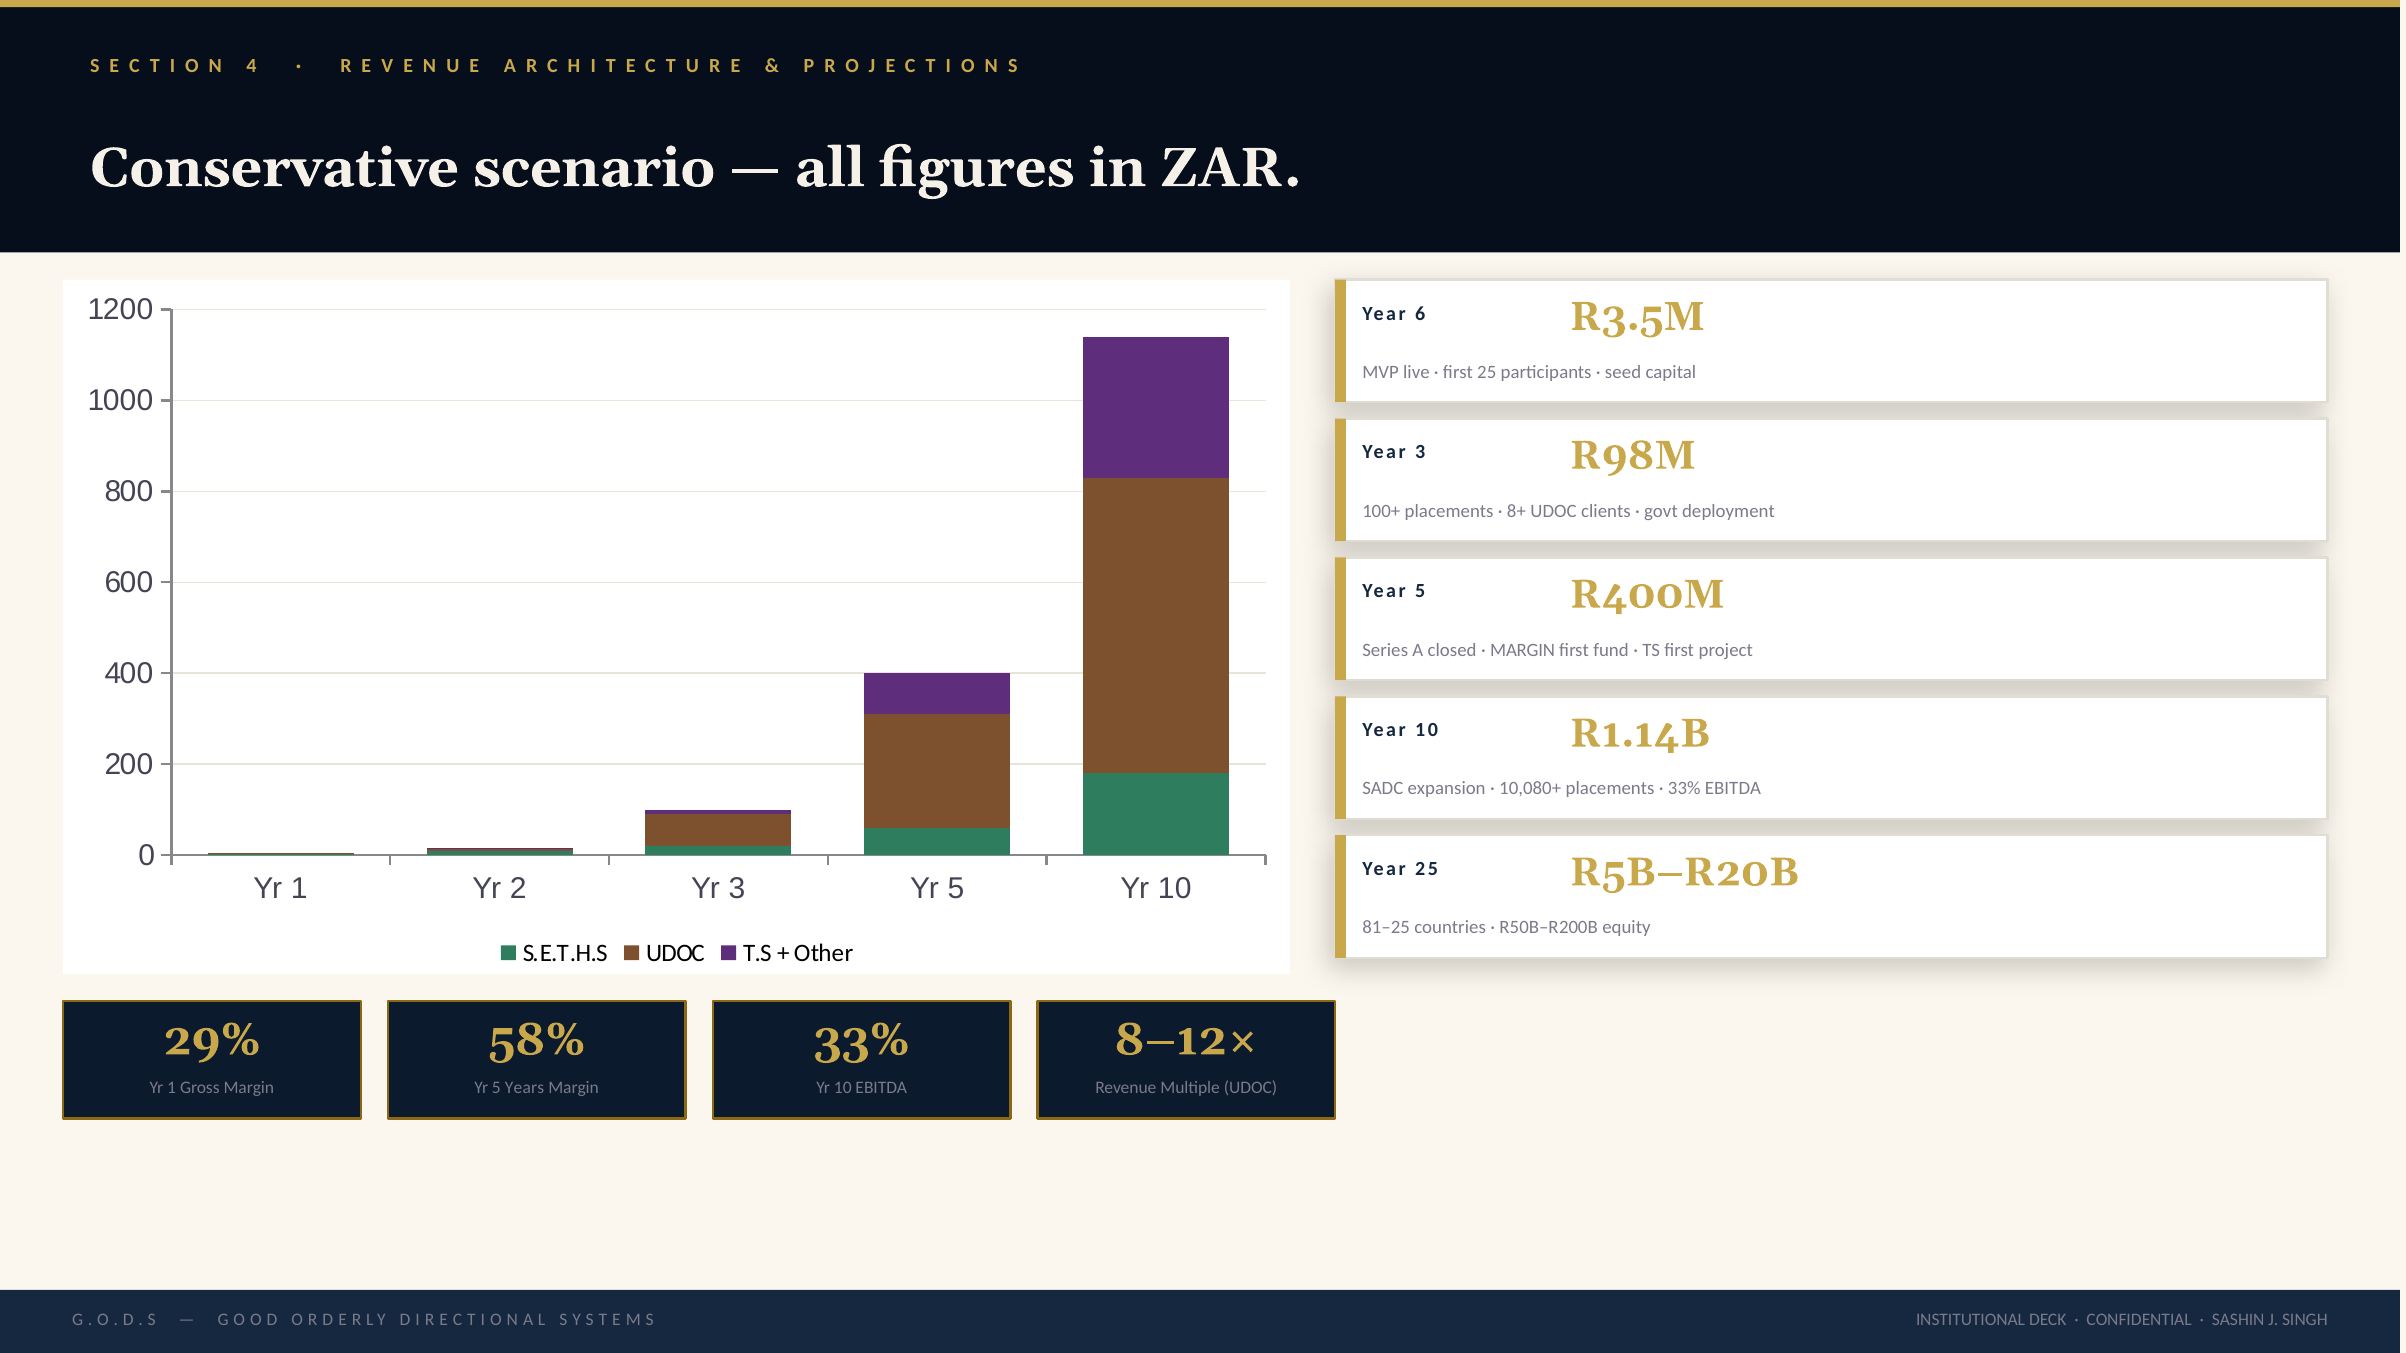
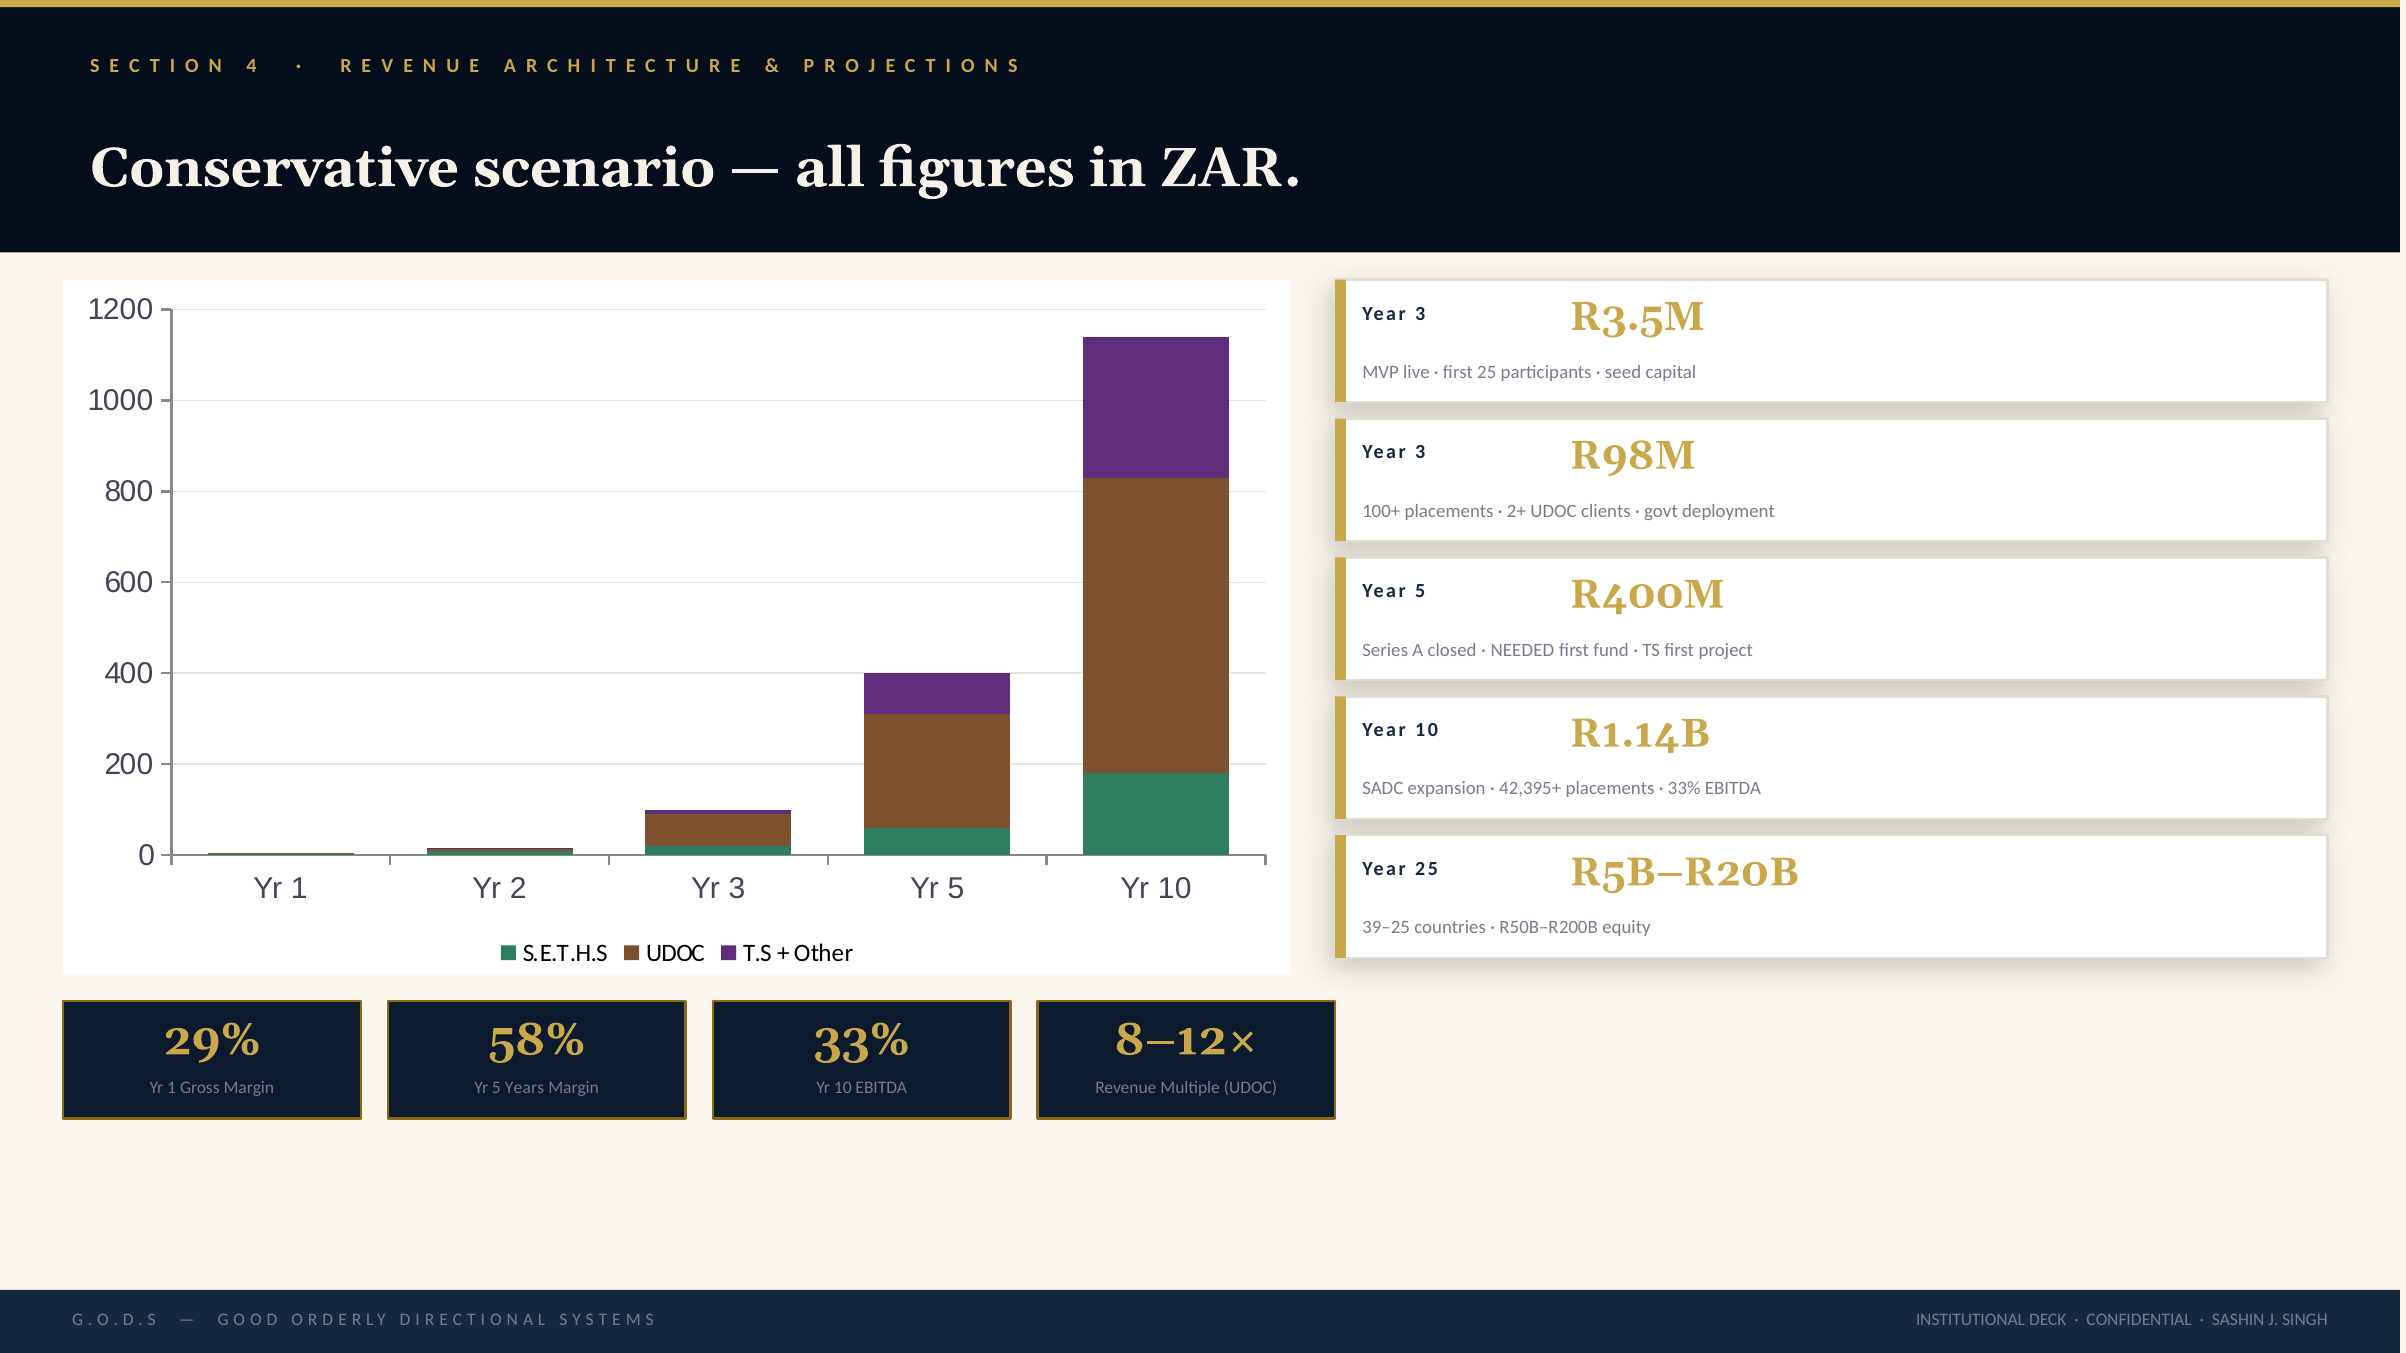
6 at (1420, 314): 6 -> 3
8+: 8+ -> 2+
MARGIN at (1523, 650): MARGIN -> NEEDED
10,080+: 10,080+ -> 42,395+
81–25: 81–25 -> 39–25
